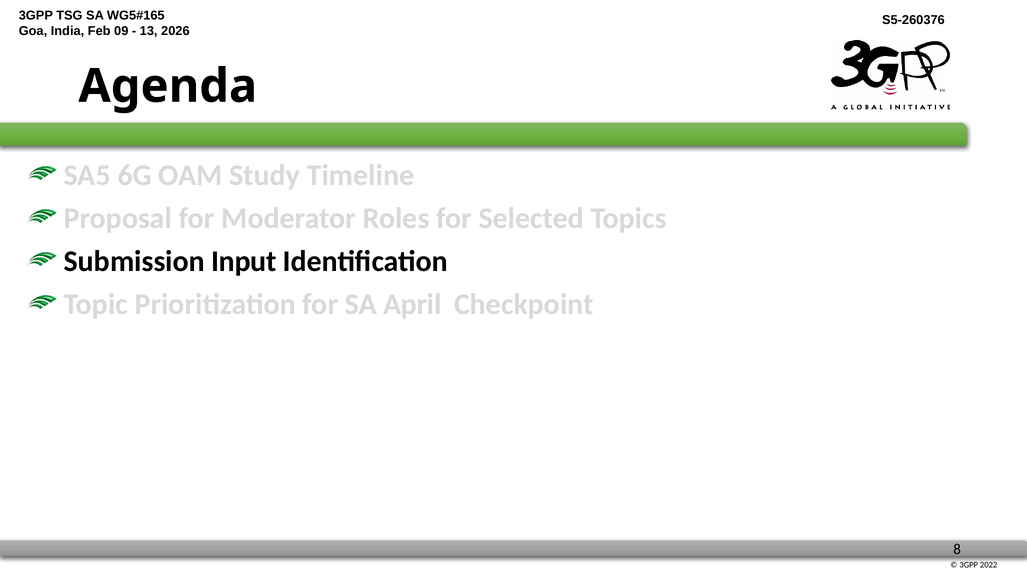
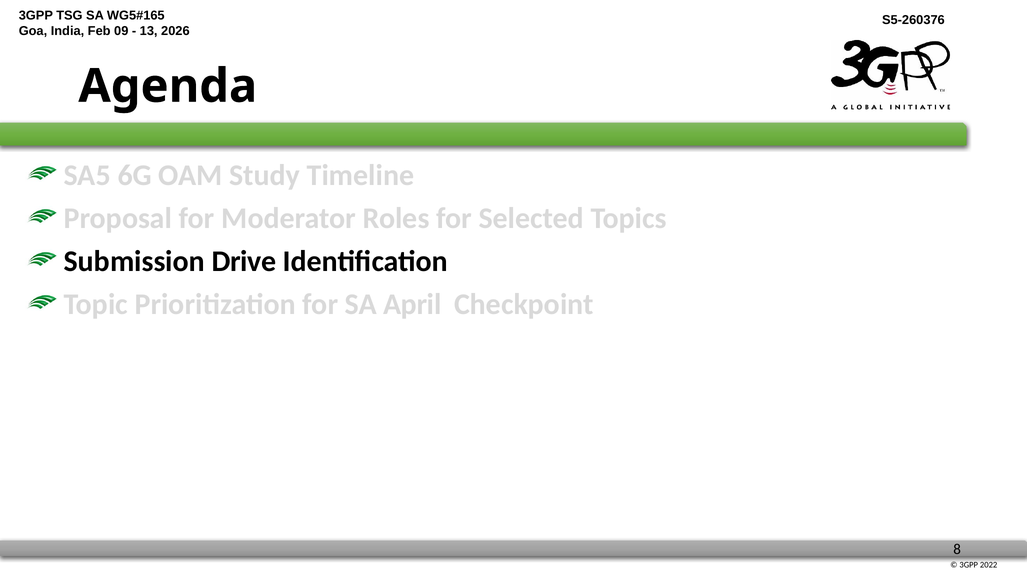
Input: Input -> Drive
